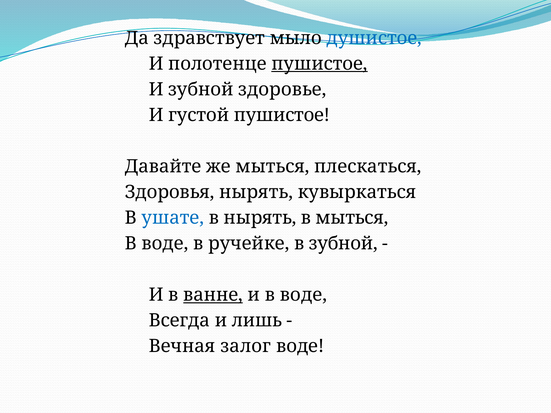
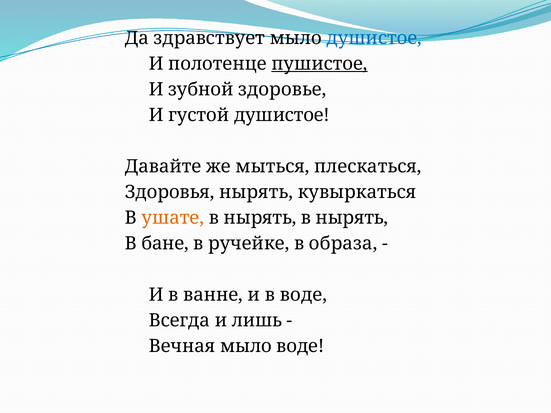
густой пушистое: пушистое -> душистое
ушате colour: blue -> orange
мыться at (352, 218): мыться -> нырять
воде at (165, 244): воде -> бане
в зубной: зубной -> образа
ванне underline: present -> none
Вечная залог: залог -> мыло
